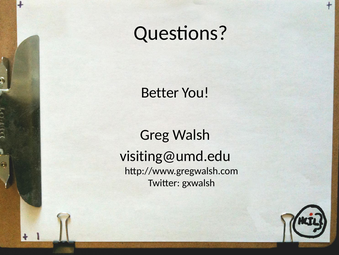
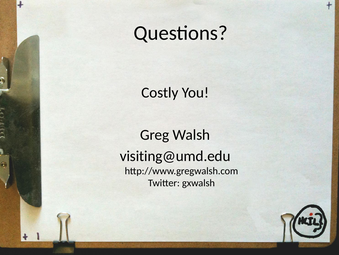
Better: Better -> Costly
